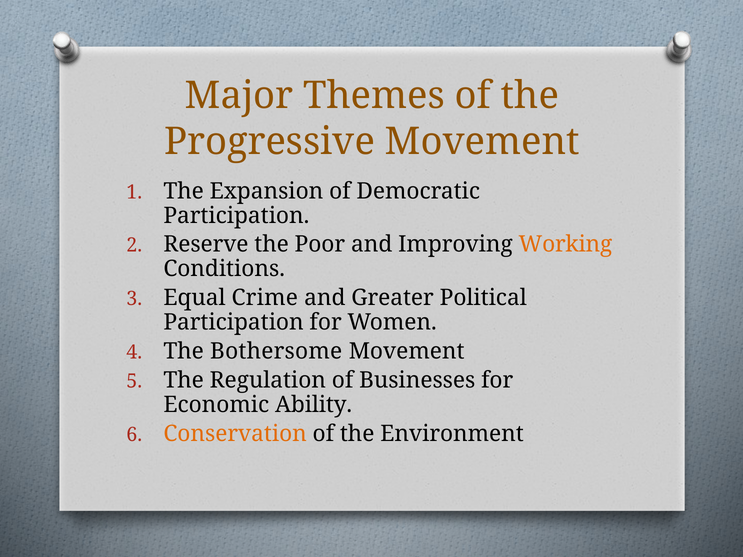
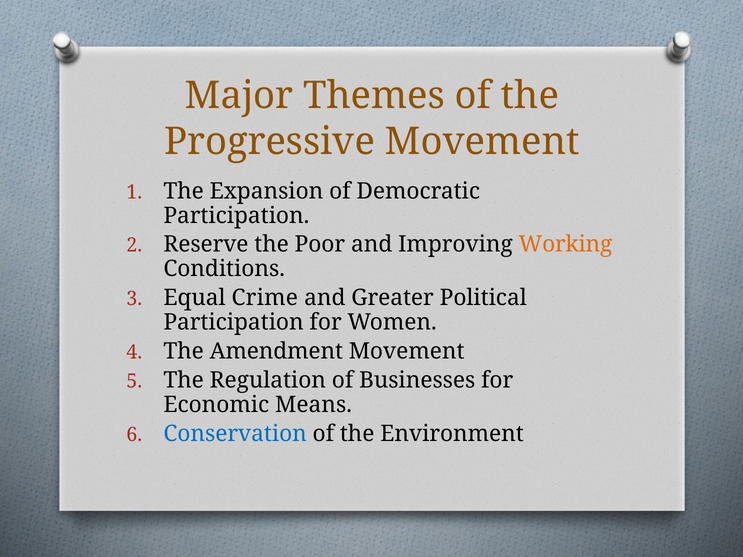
Bothersome: Bothersome -> Amendment
Ability: Ability -> Means
Conservation colour: orange -> blue
